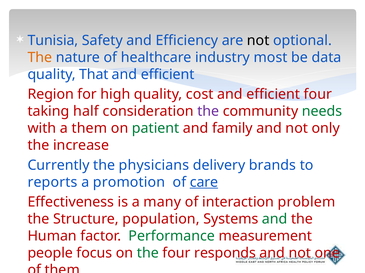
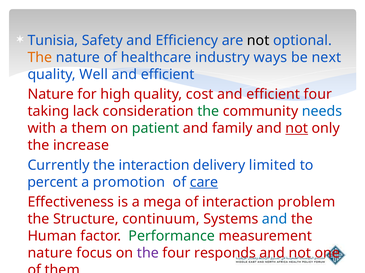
most: most -> ways
data: data -> next
That: That -> Well
Region at (51, 95): Region -> Nature
half: half -> lack
the at (208, 112) colour: purple -> green
needs colour: green -> blue
not at (297, 129) underline: none -> present
the physicians: physicians -> interaction
brands: brands -> limited
reports: reports -> percent
many: many -> mega
population: population -> continuum
and at (275, 220) colour: green -> blue
people at (50, 254): people -> nature
the at (148, 254) colour: green -> purple
